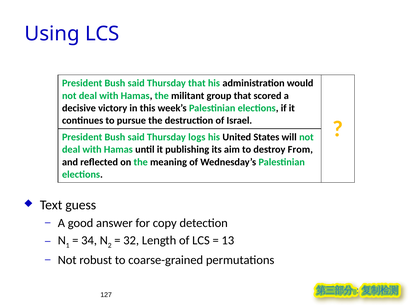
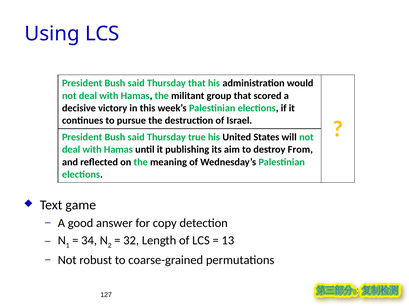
logs: logs -> true
guess: guess -> game
